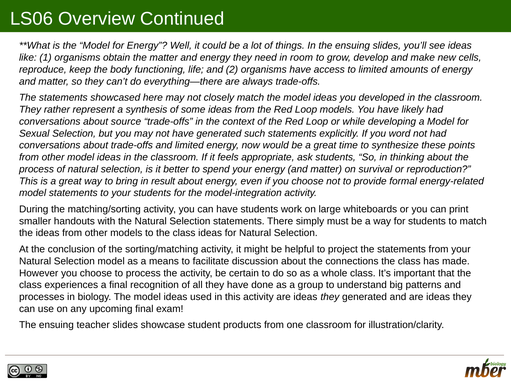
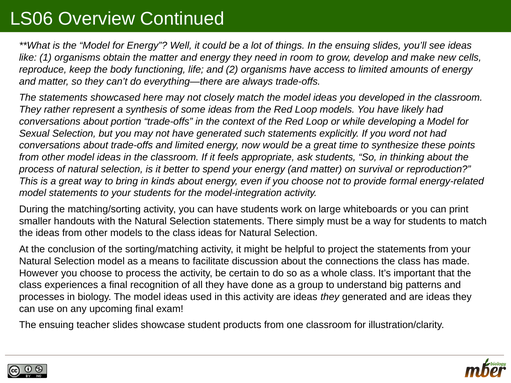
source: source -> portion
result: result -> kinds
